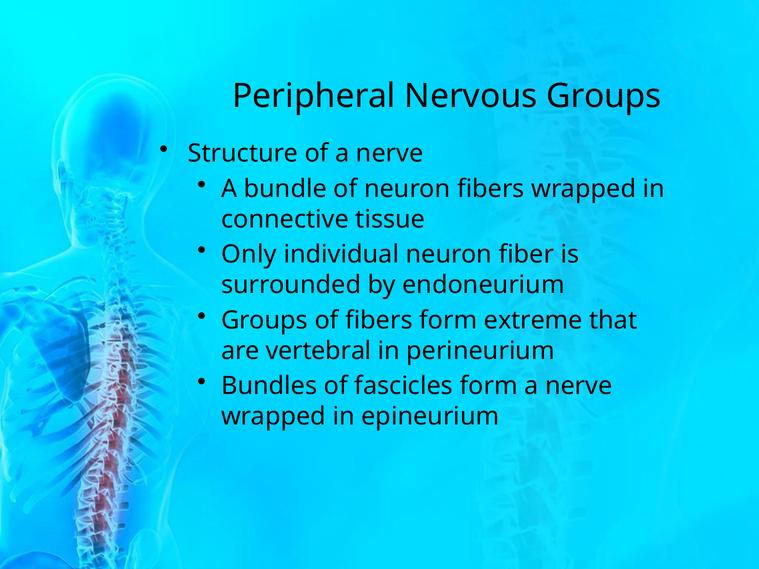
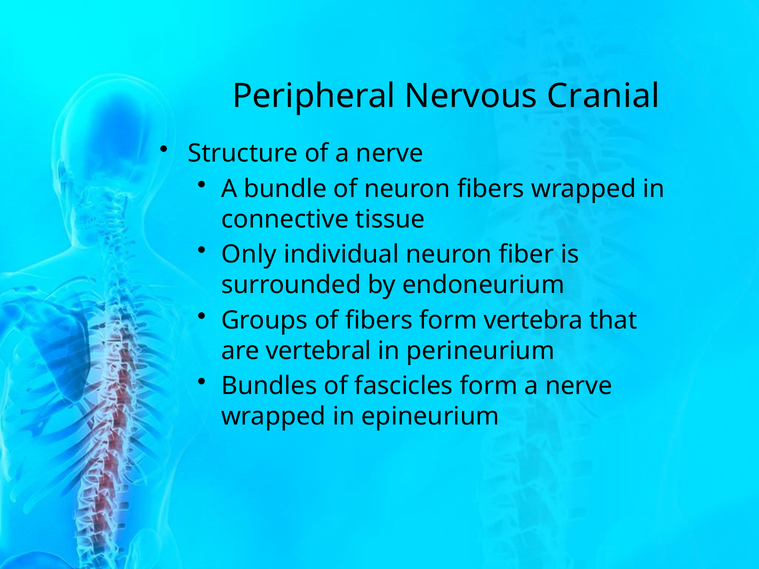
Nervous Groups: Groups -> Cranial
extreme: extreme -> vertebra
